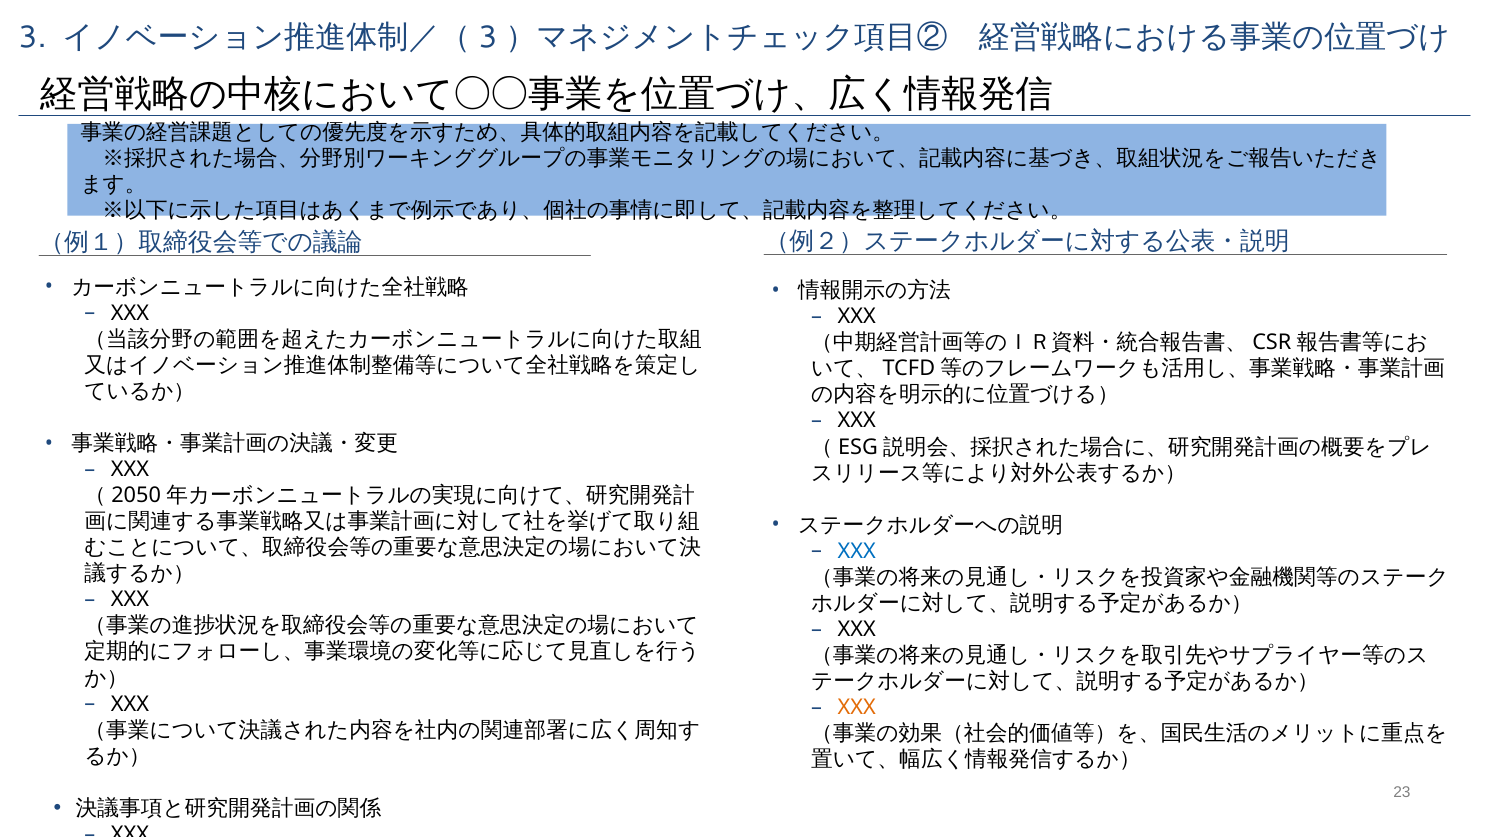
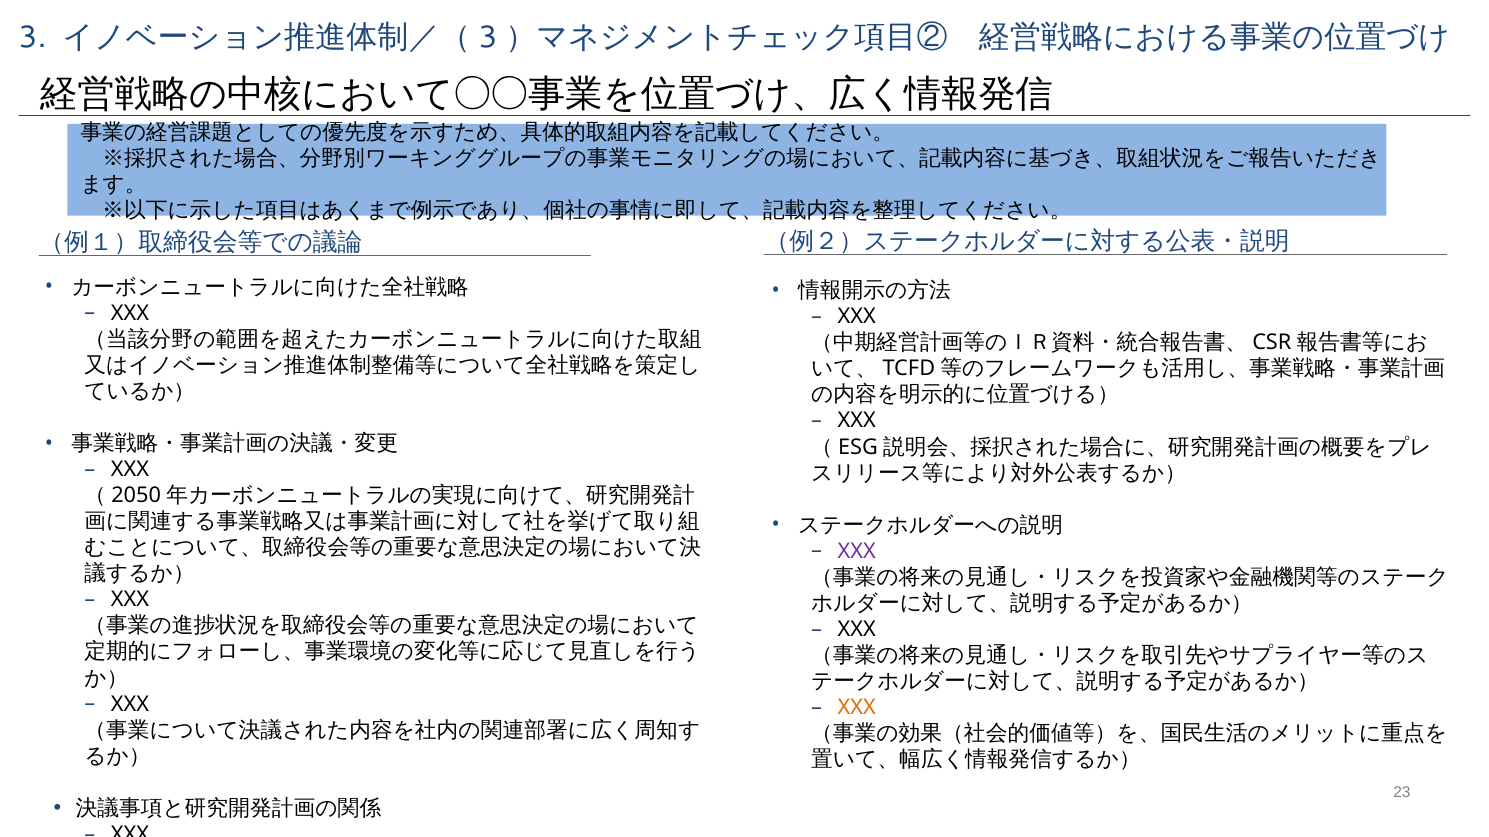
XXX at (857, 551) colour: blue -> purple
